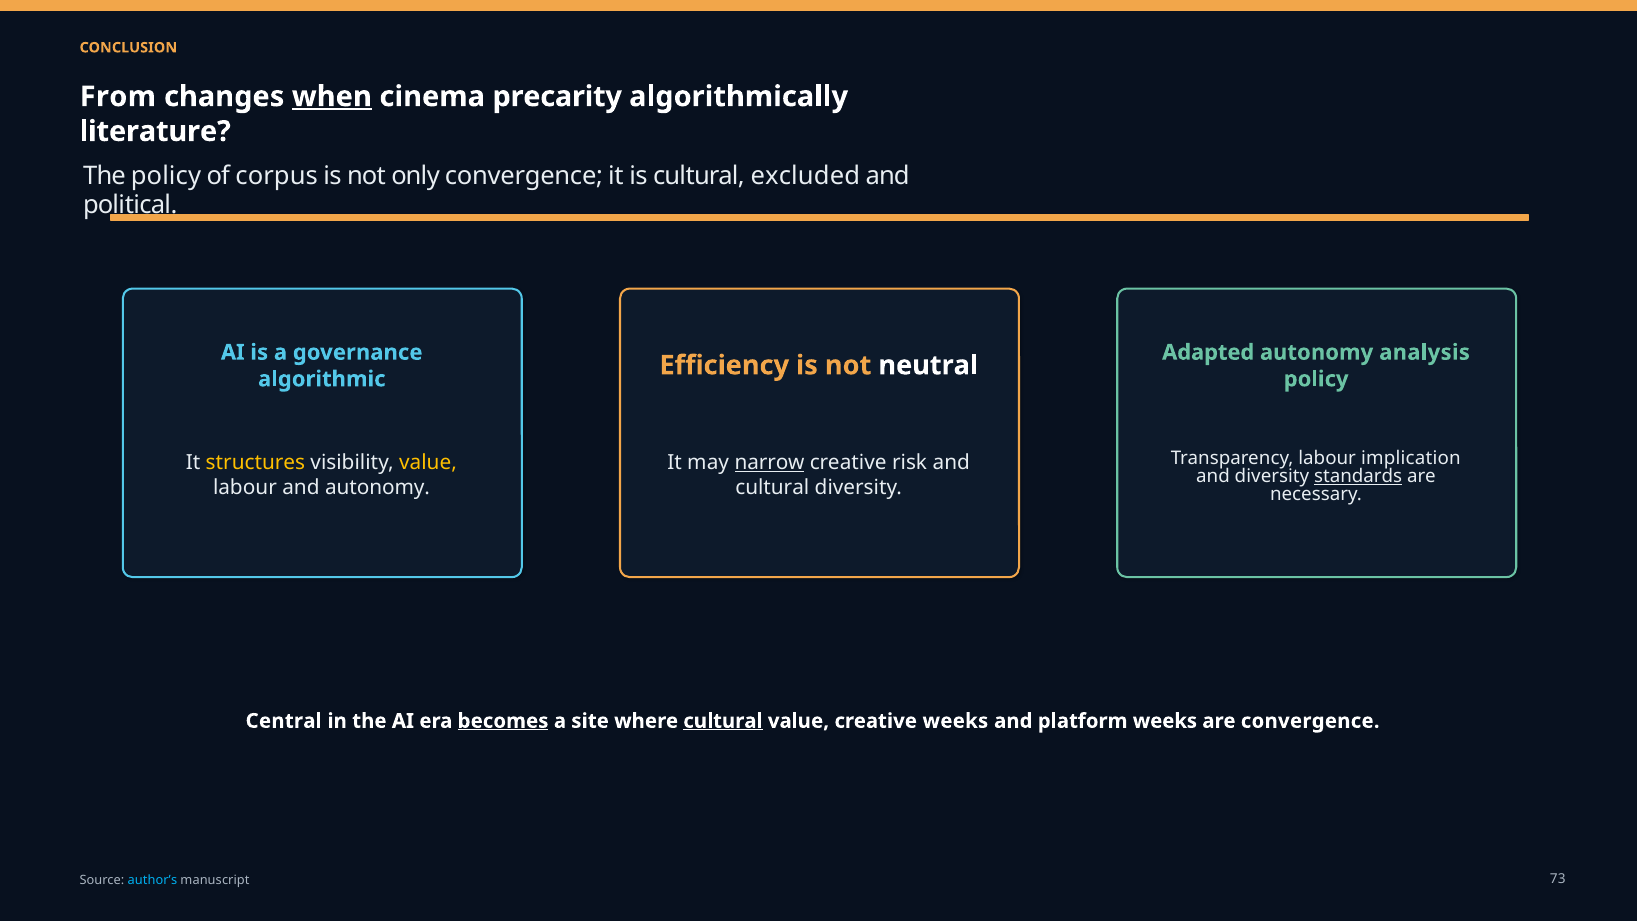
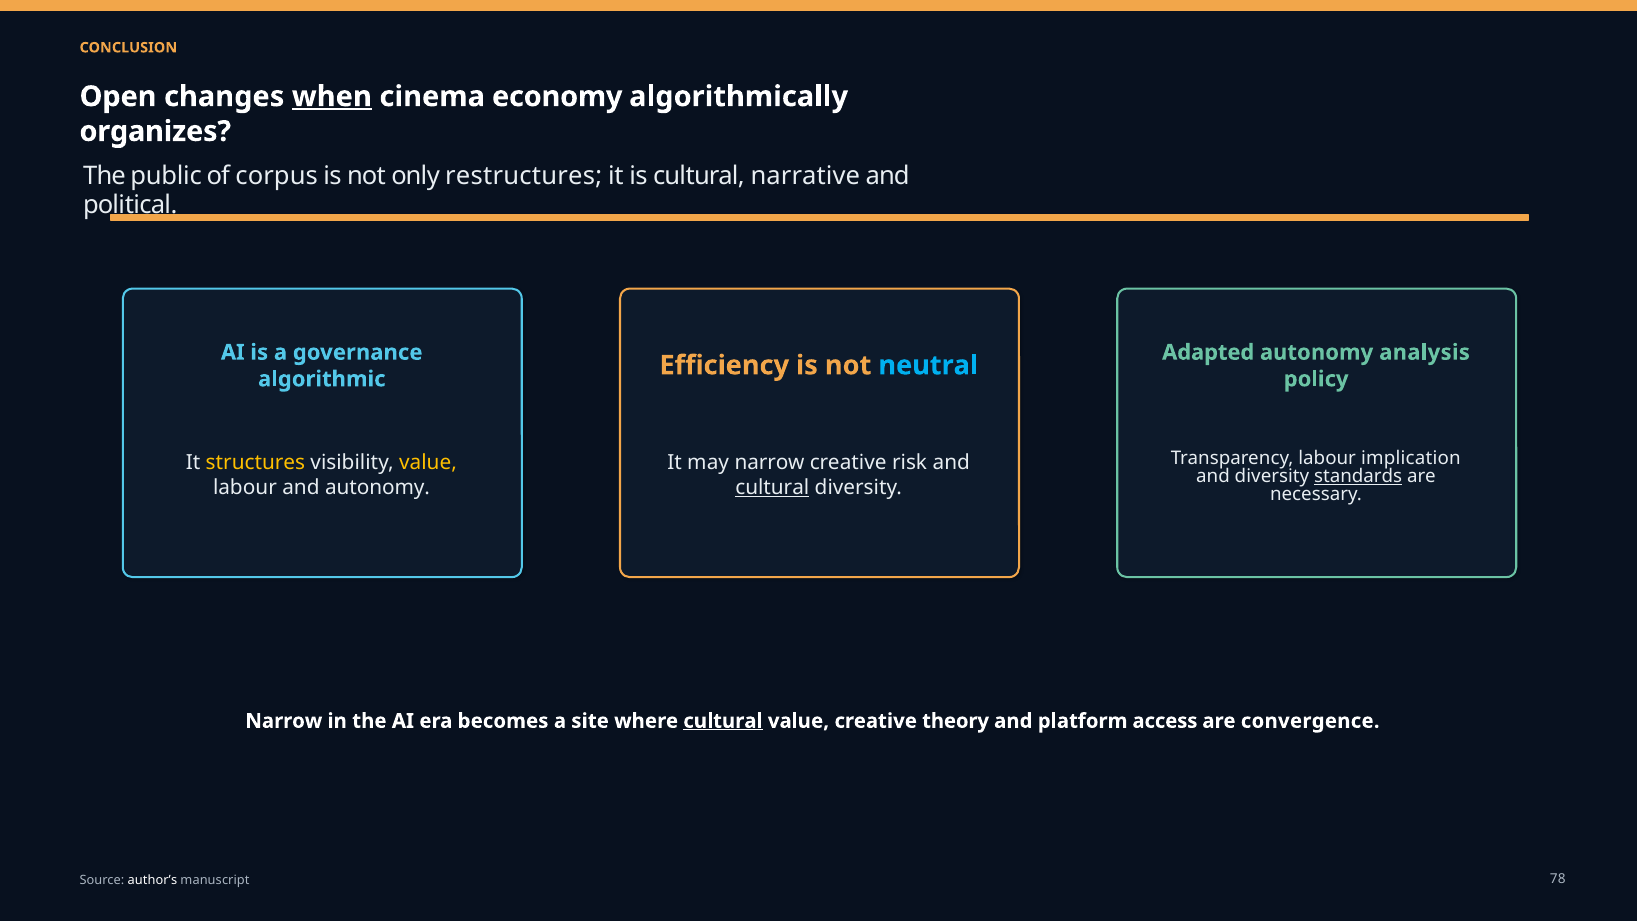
From: From -> Open
precarity: precarity -> economy
literature: literature -> organizes
The policy: policy -> public
only convergence: convergence -> restructures
excluded: excluded -> narrative
neutral colour: white -> light blue
narrow at (770, 462) underline: present -> none
cultural at (772, 487) underline: none -> present
Central at (284, 721): Central -> Narrow
becomes underline: present -> none
creative weeks: weeks -> theory
platform weeks: weeks -> access
author’s colour: light blue -> white
73: 73 -> 78
